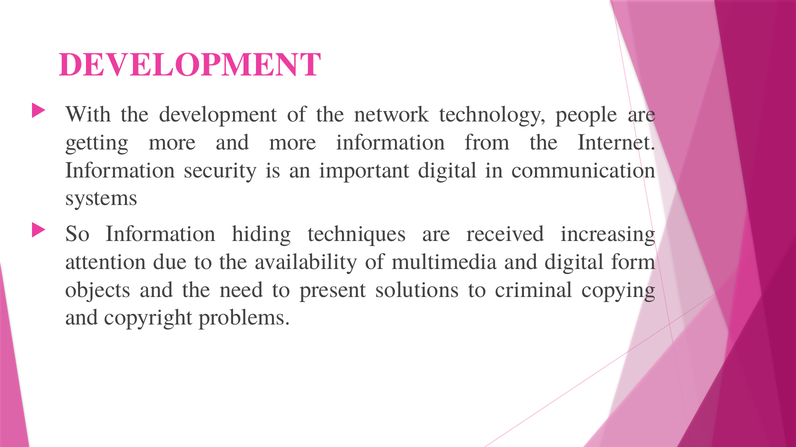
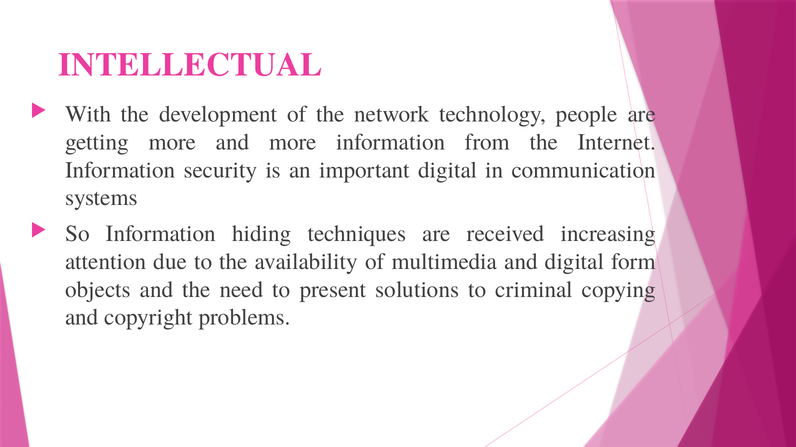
DEVELOPMENT at (190, 65): DEVELOPMENT -> INTELLECTUAL
